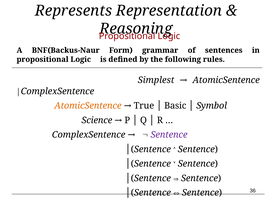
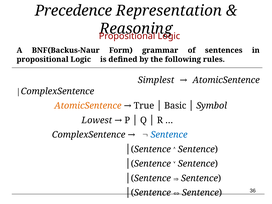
Represents: Represents -> Precedence
Science: Science -> Lowest
Sentence at (169, 135) colour: purple -> blue
